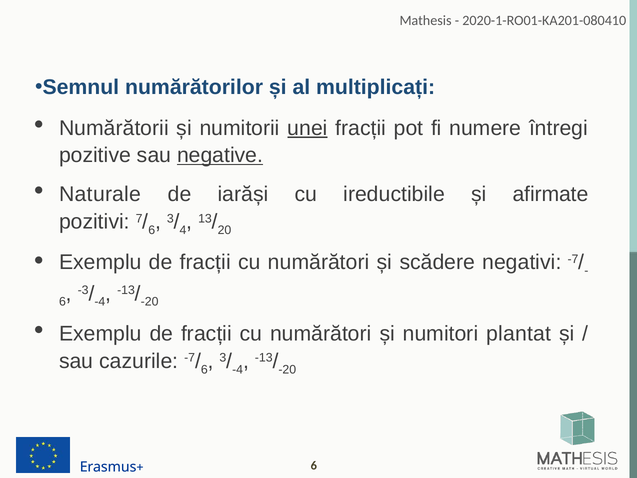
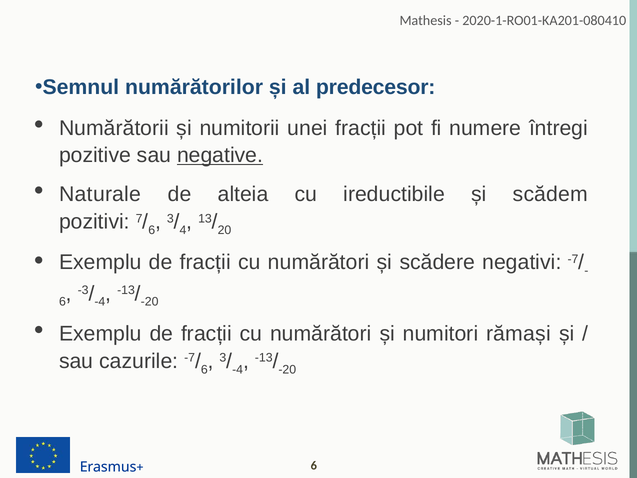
multiplicați: multiplicați -> predecesor
unei underline: present -> none
iarăși: iarăși -> alteia
afirmate: afirmate -> scădem
plantat: plantat -> rămași
